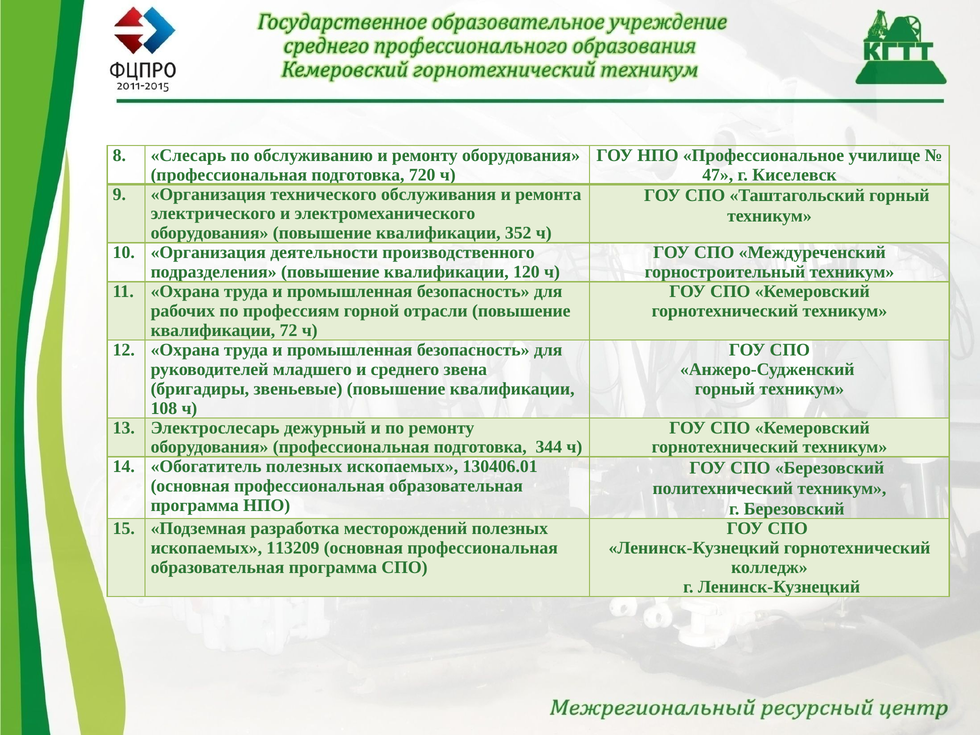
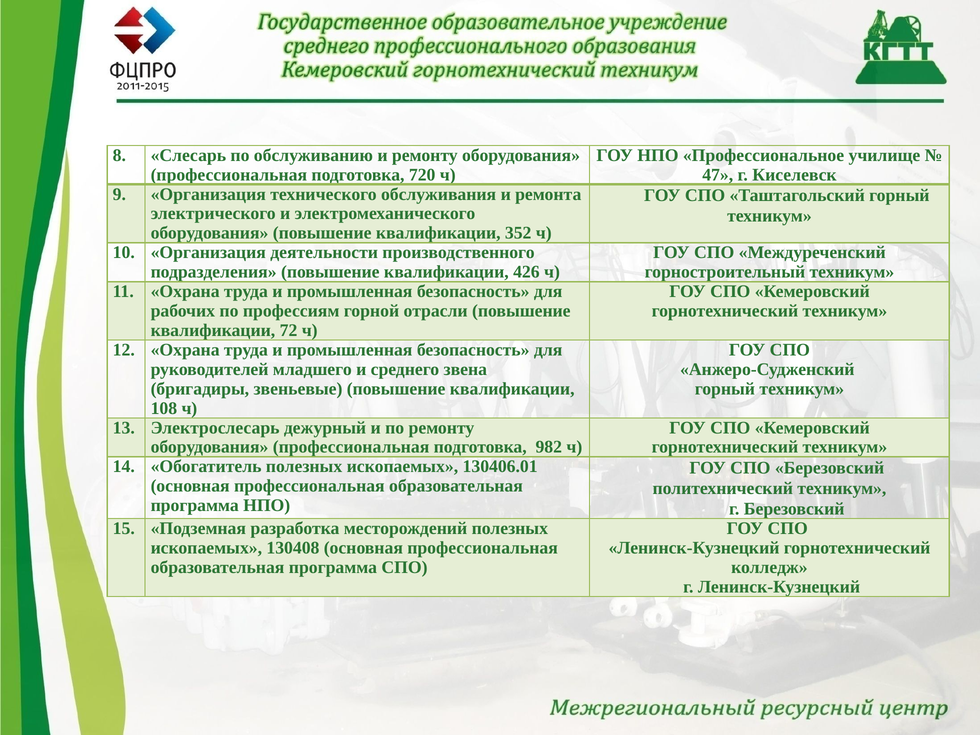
120: 120 -> 426
344: 344 -> 982
113209: 113209 -> 130408
